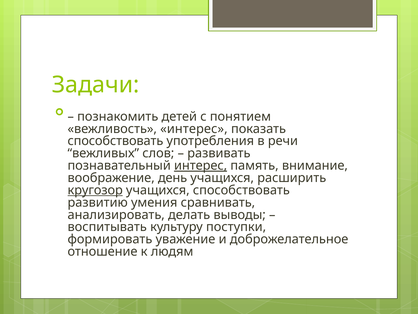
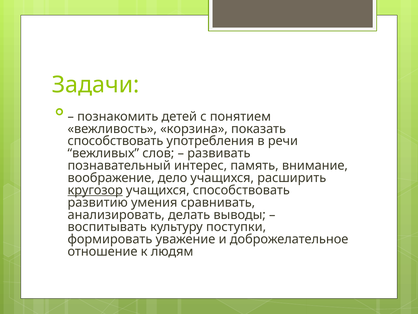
вежливость интерес: интерес -> корзина
интерес at (201, 165) underline: present -> none
день: день -> дело
